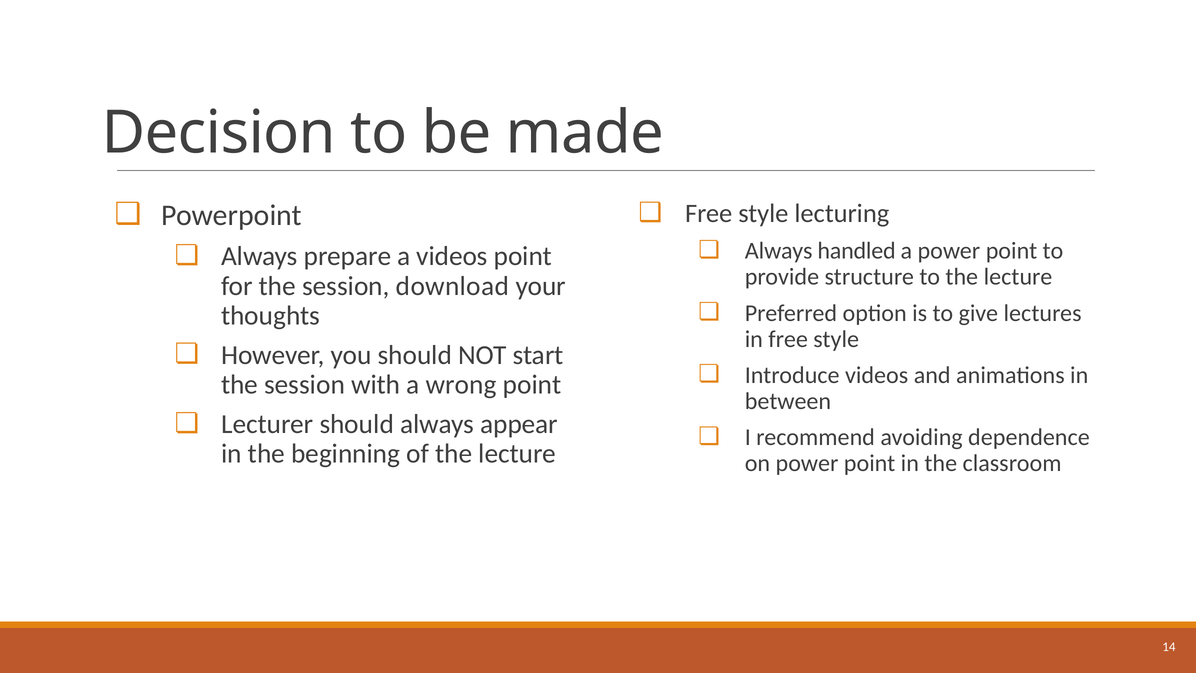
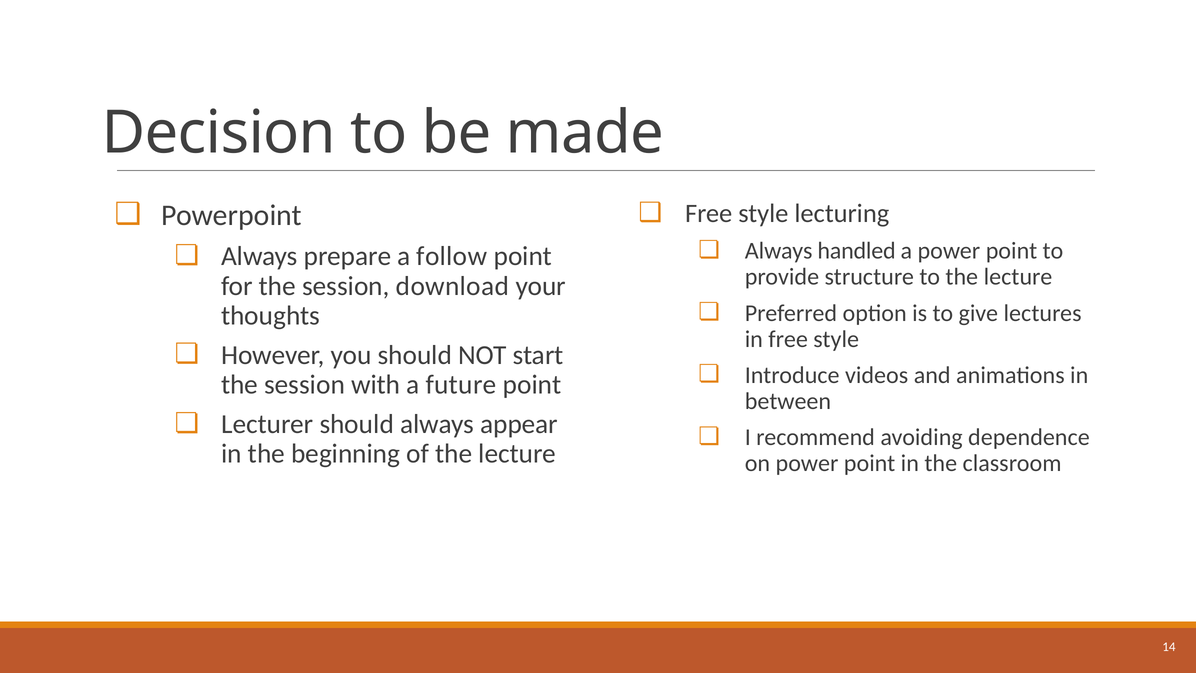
a videos: videos -> follow
wrong: wrong -> future
